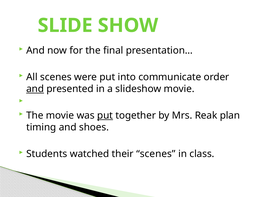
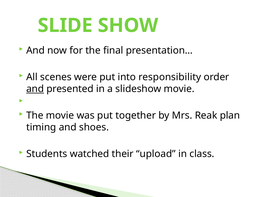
communicate: communicate -> responsibility
put at (105, 116) underline: present -> none
their scenes: scenes -> upload
